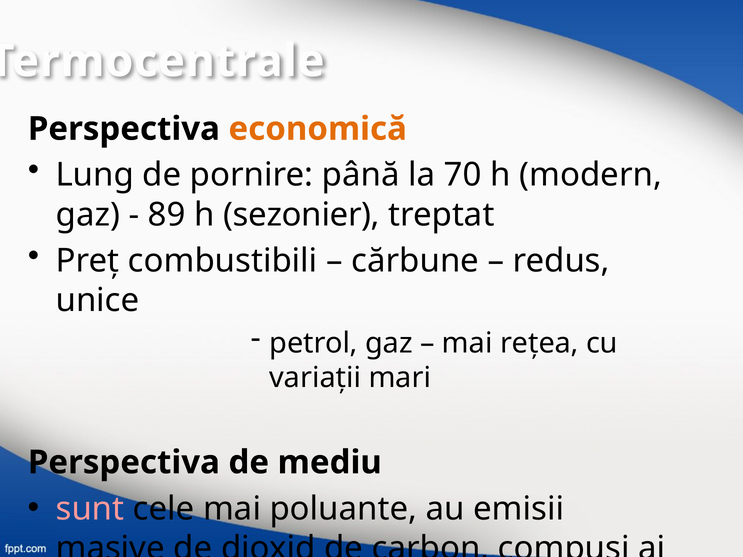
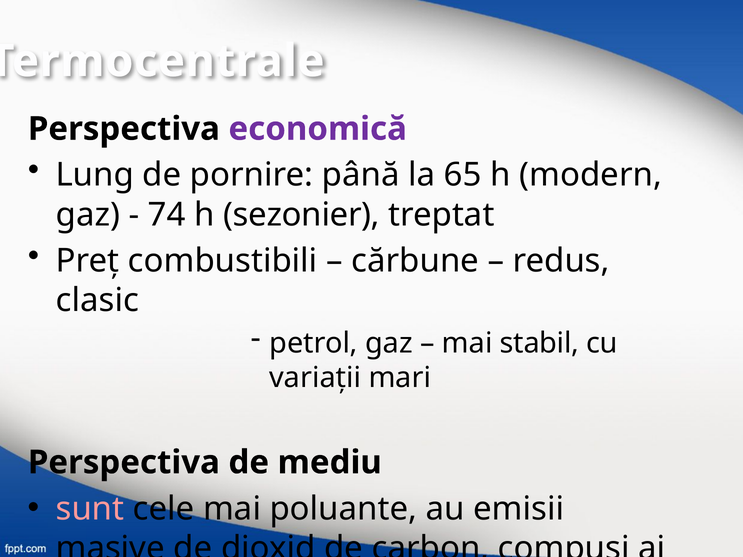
economică colour: orange -> purple
70: 70 -> 65
89: 89 -> 74
unice: unice -> clasic
reţea: reţea -> stabil
